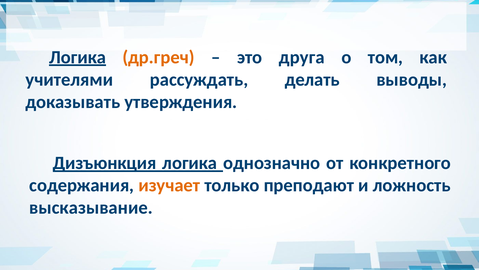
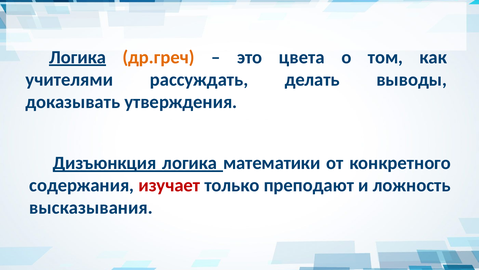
друга: друга -> цвета
однозначно: однозначно -> математики
изучает colour: orange -> red
высказывание: высказывание -> высказывания
